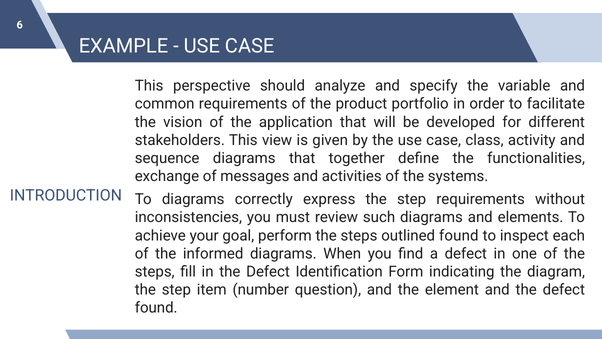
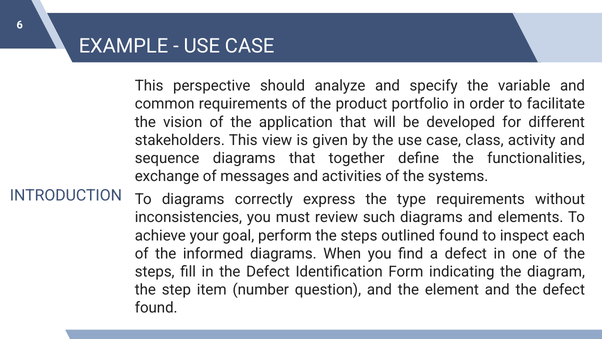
express the step: step -> type
